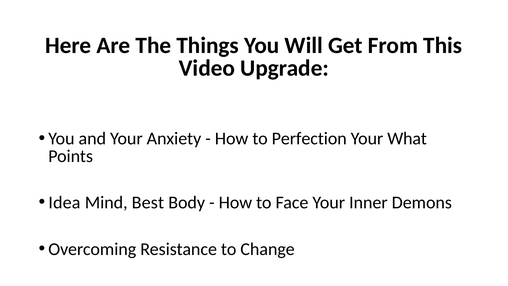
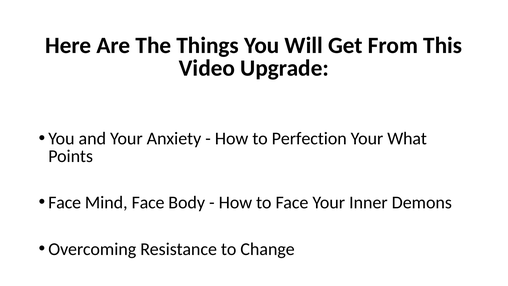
Idea at (64, 203): Idea -> Face
Mind Best: Best -> Face
